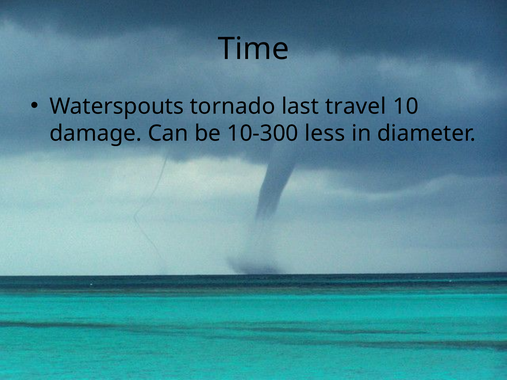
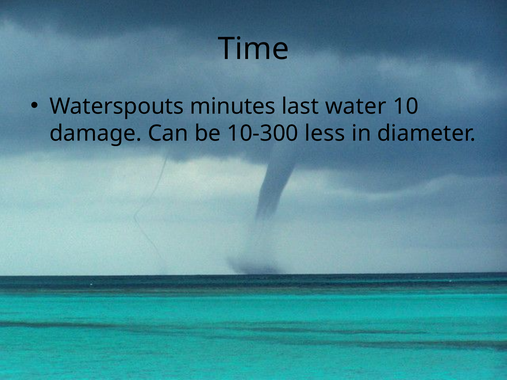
tornado: tornado -> minutes
travel: travel -> water
